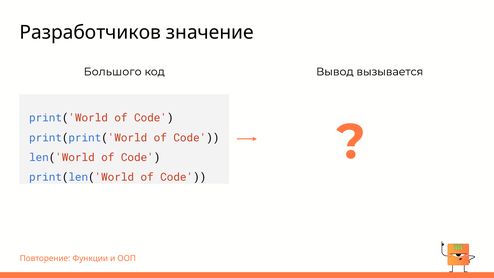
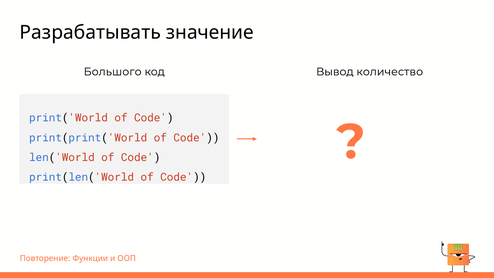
Разработчиков: Разработчиков -> Разрабатывать
вызывается: вызывается -> количество
